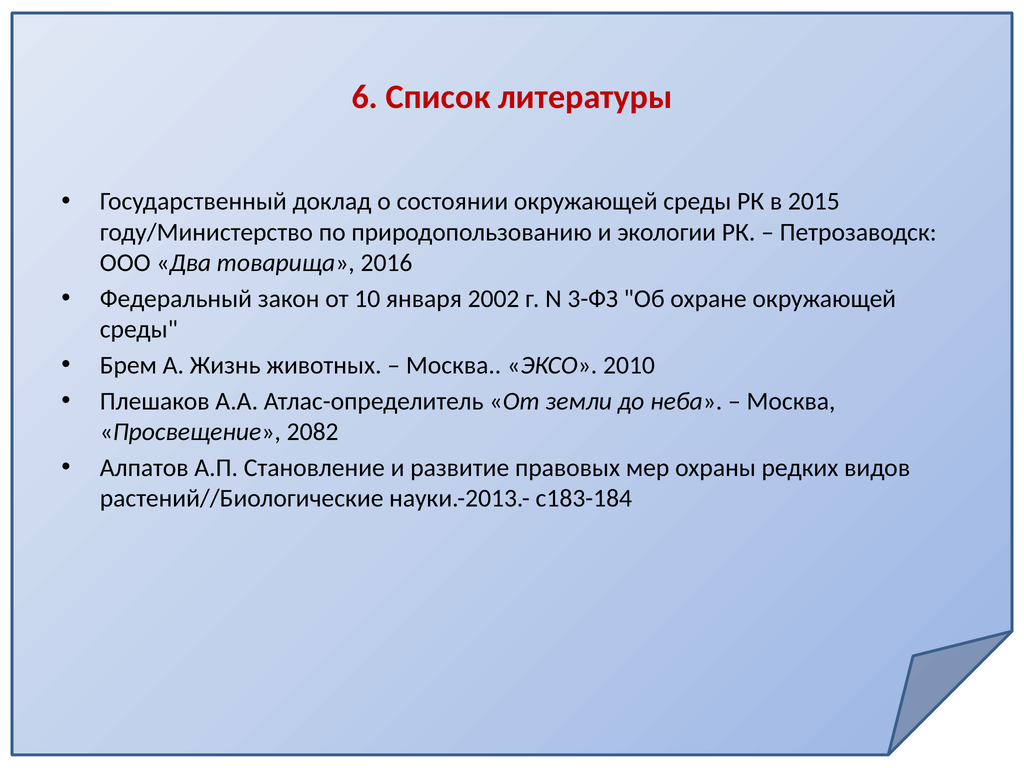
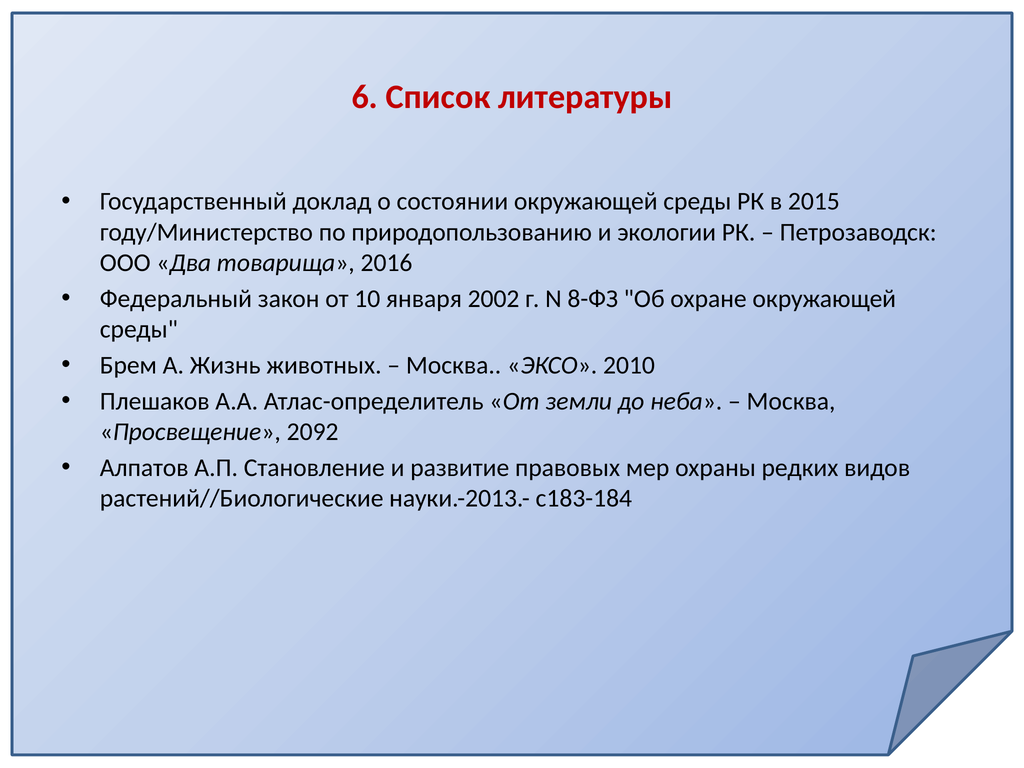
3-ФЗ: 3-ФЗ -> 8-ФЗ
2082: 2082 -> 2092
